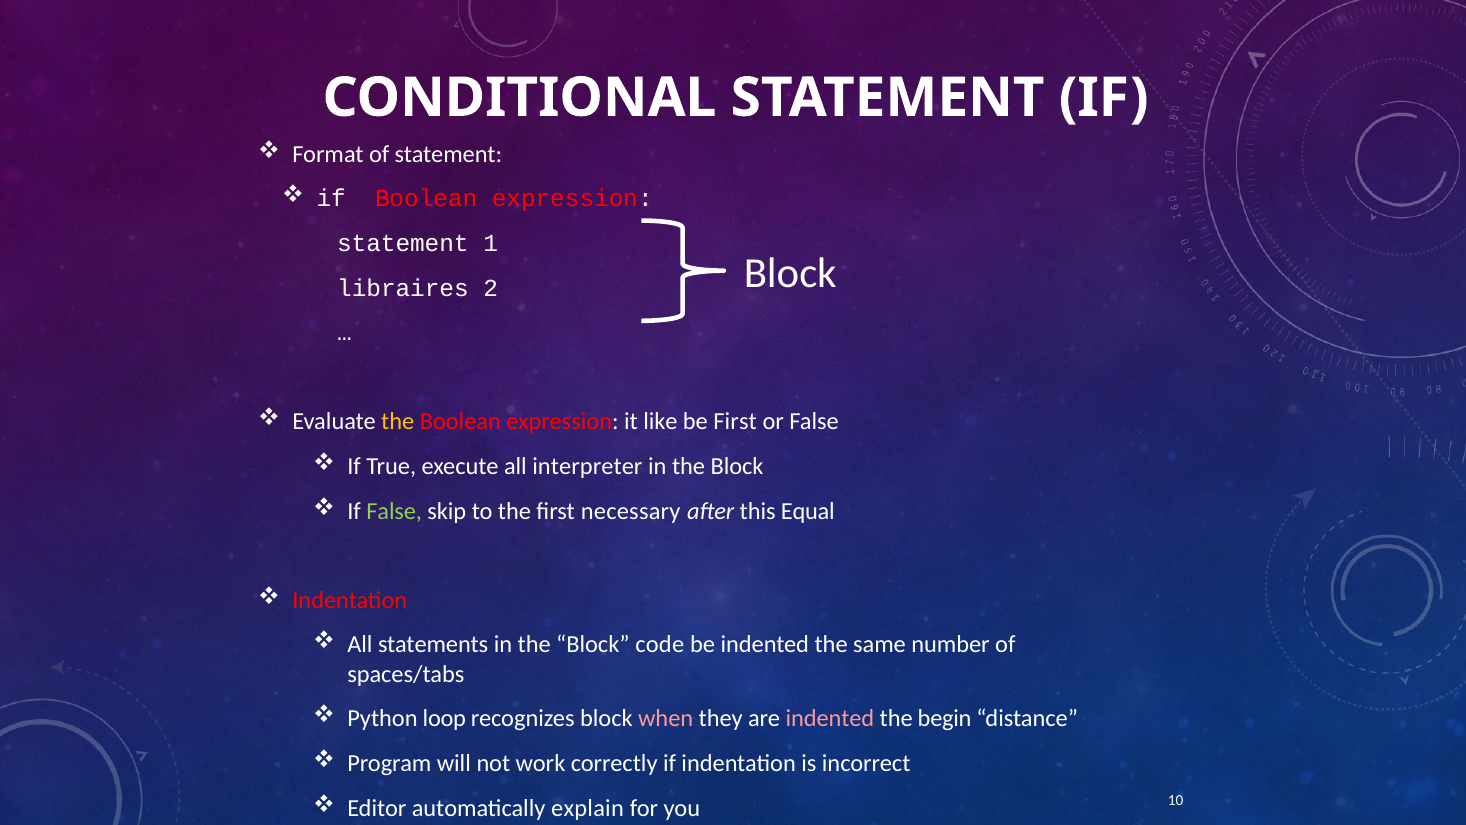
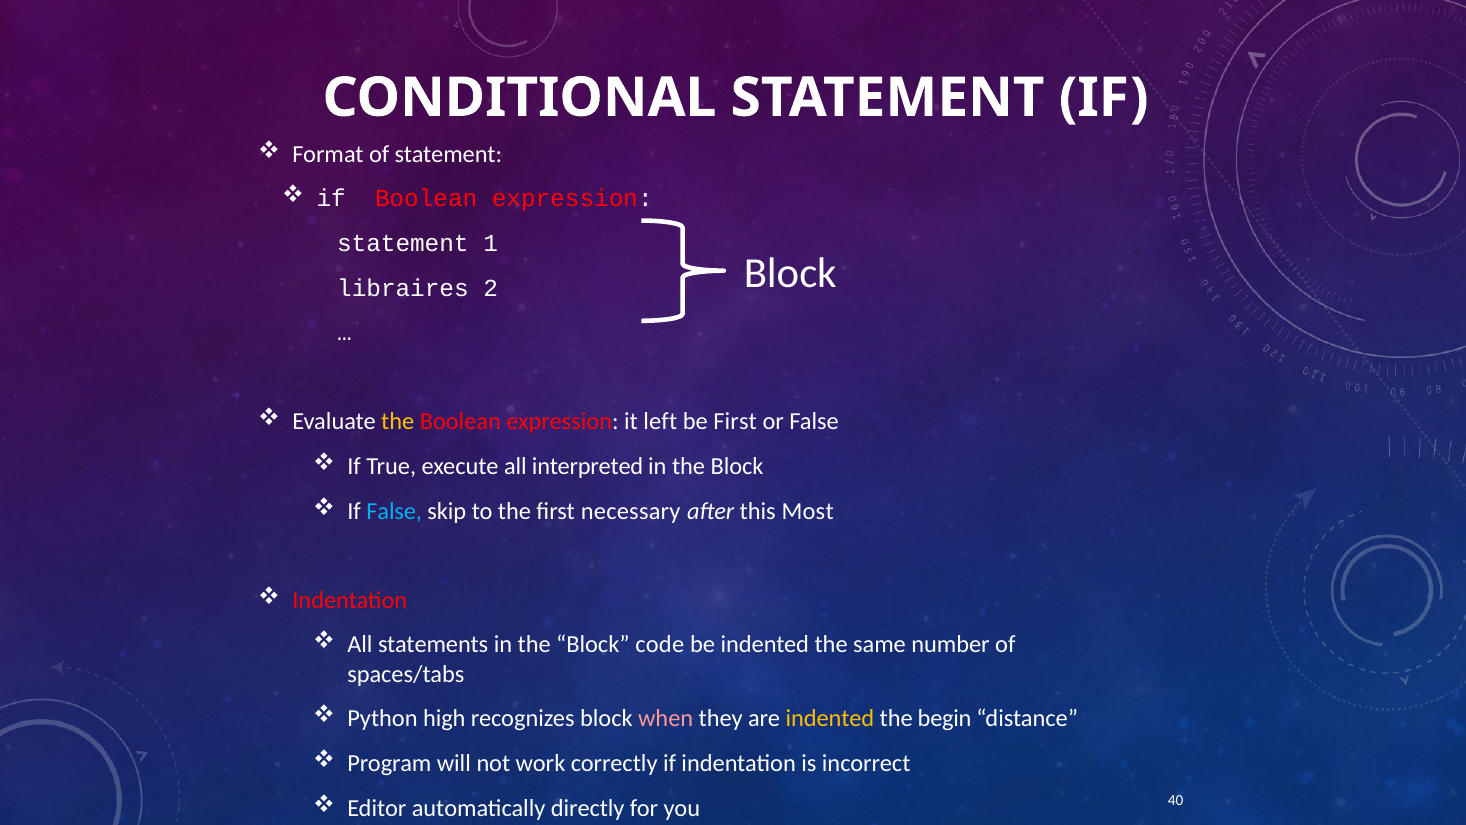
like: like -> left
interpreter: interpreter -> interpreted
False at (394, 511) colour: light green -> light blue
Equal: Equal -> Most
loop: loop -> high
indented at (830, 719) colour: pink -> yellow
explain: explain -> directly
10: 10 -> 40
